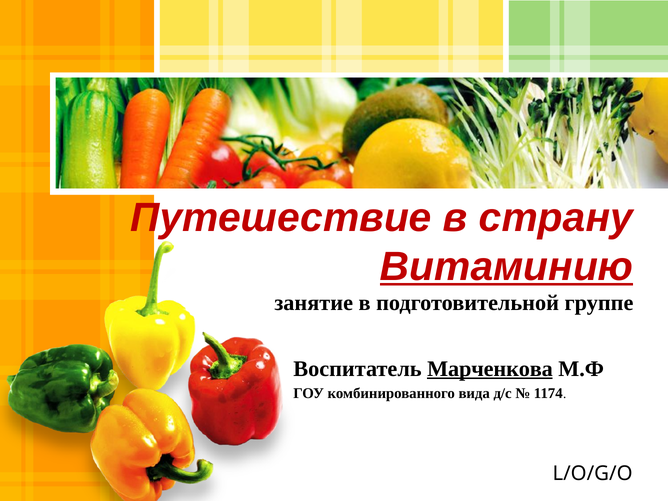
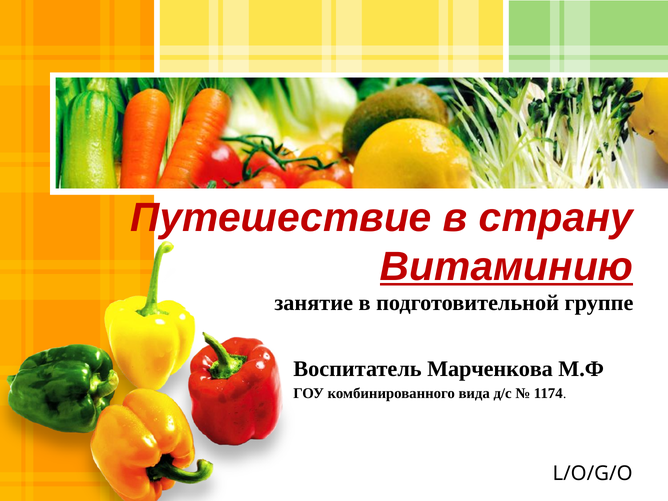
Марченкова underline: present -> none
